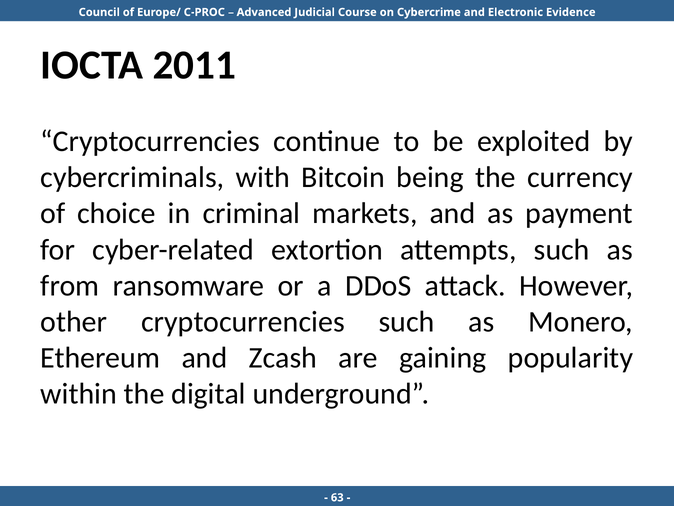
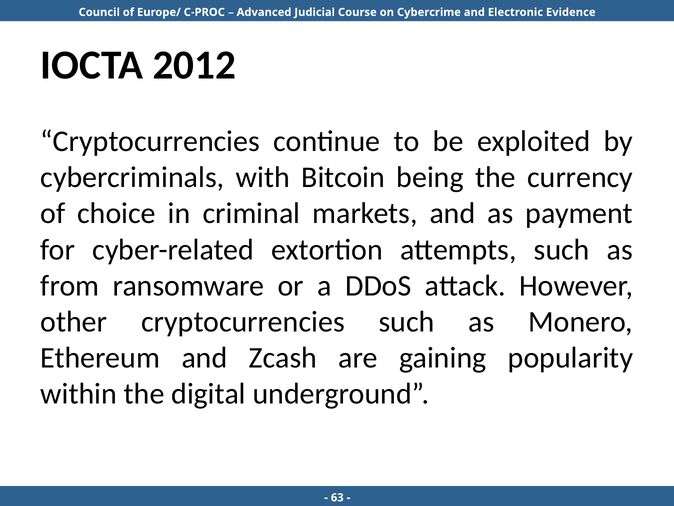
2011: 2011 -> 2012
